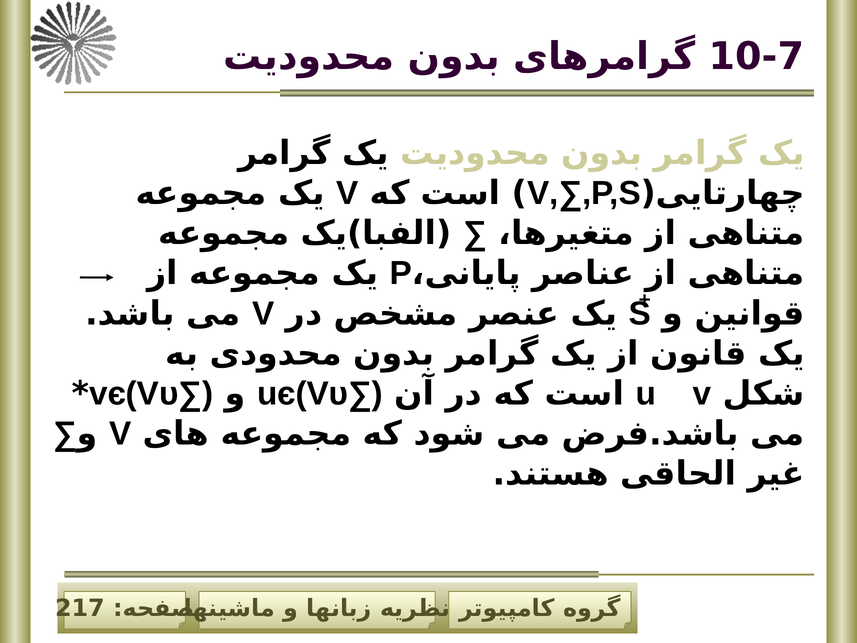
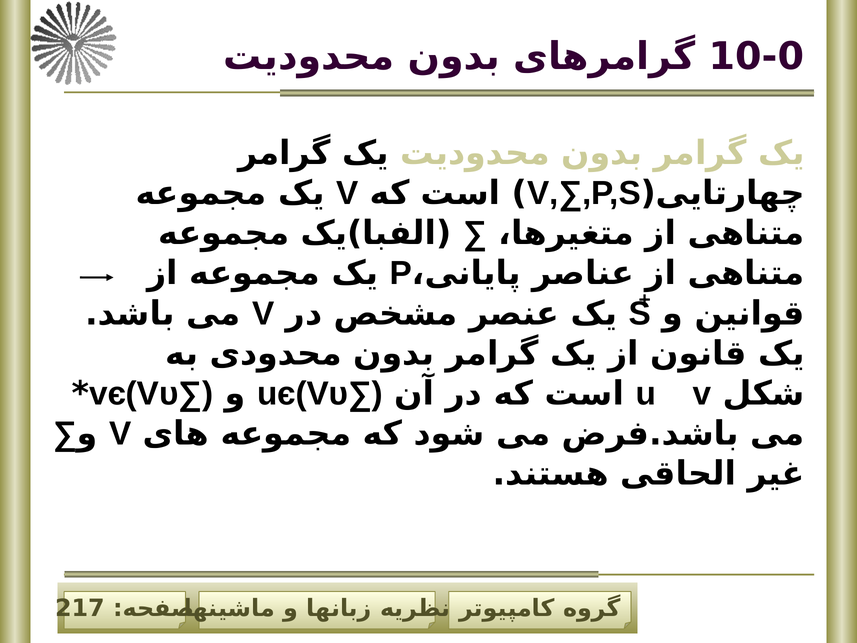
10-7: 10-7 -> 10-0
